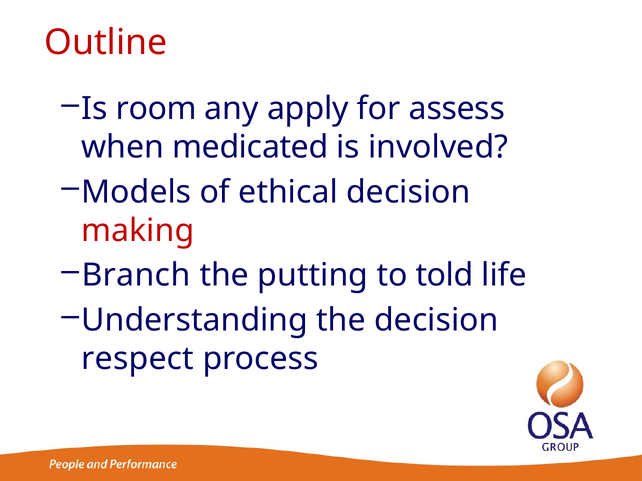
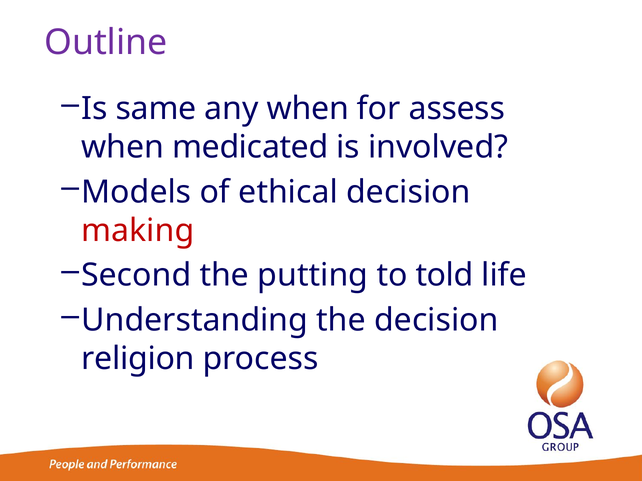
Outline colour: red -> purple
room: room -> same
any apply: apply -> when
Branch: Branch -> Second
respect: respect -> religion
